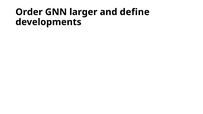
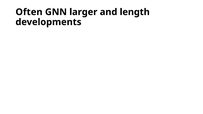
Order: Order -> Often
define: define -> length
